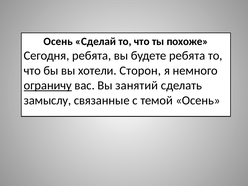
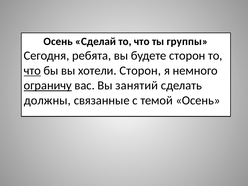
похоже: похоже -> группы
будете ребята: ребята -> сторон
что at (32, 71) underline: none -> present
замыслу: замыслу -> должны
